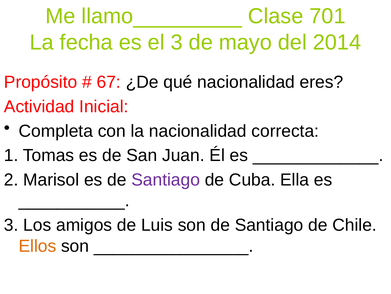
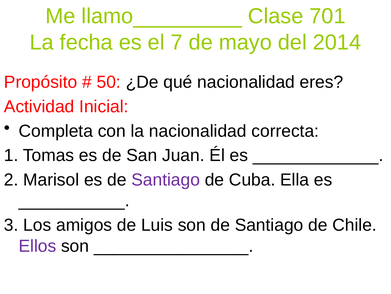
el 3: 3 -> 7
67: 67 -> 50
Ellos colour: orange -> purple
